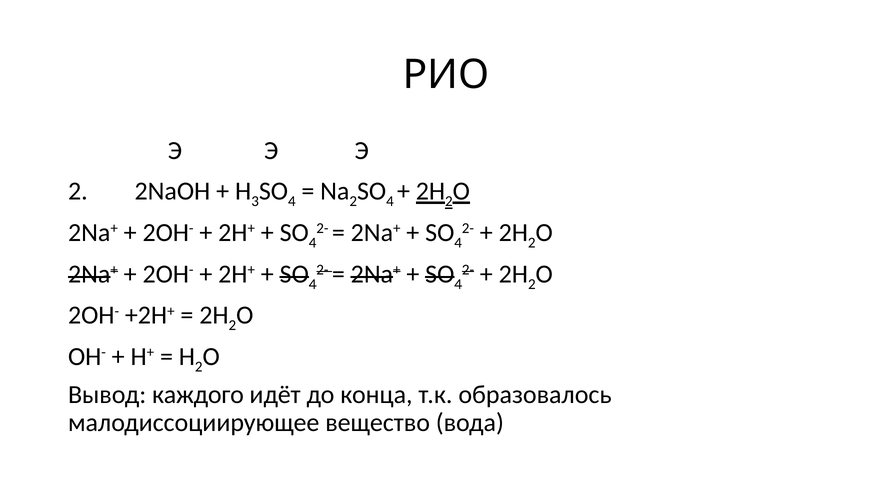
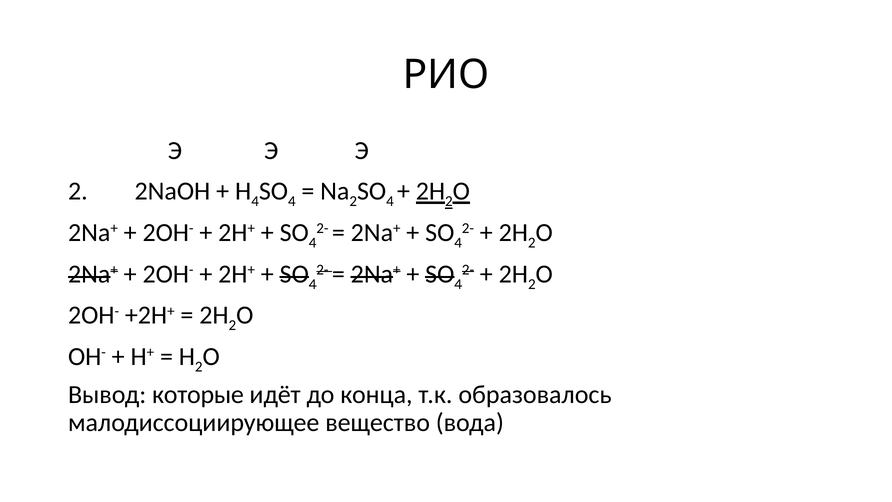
3 at (255, 201): 3 -> 4
каждого: каждого -> которые
